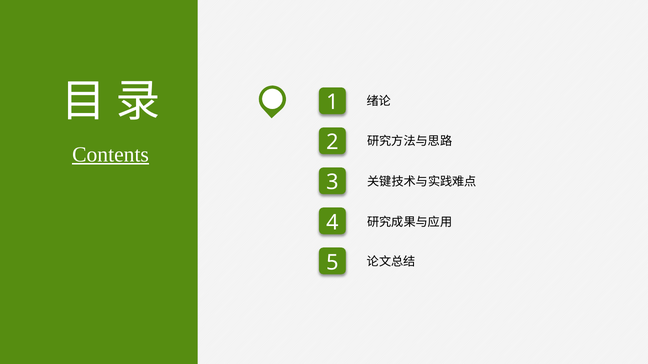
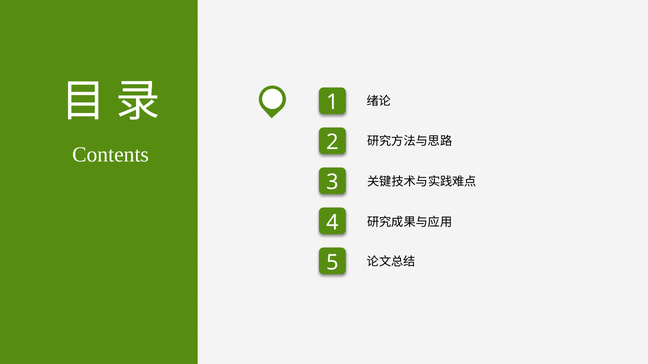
Contents underline: present -> none
